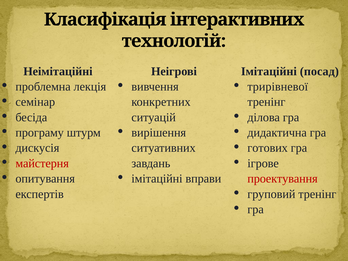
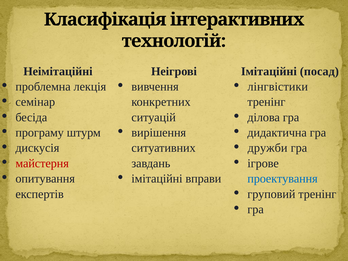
трирівневої: трирівневої -> лінгвістики
готових: готових -> дружби
проектування colour: red -> blue
